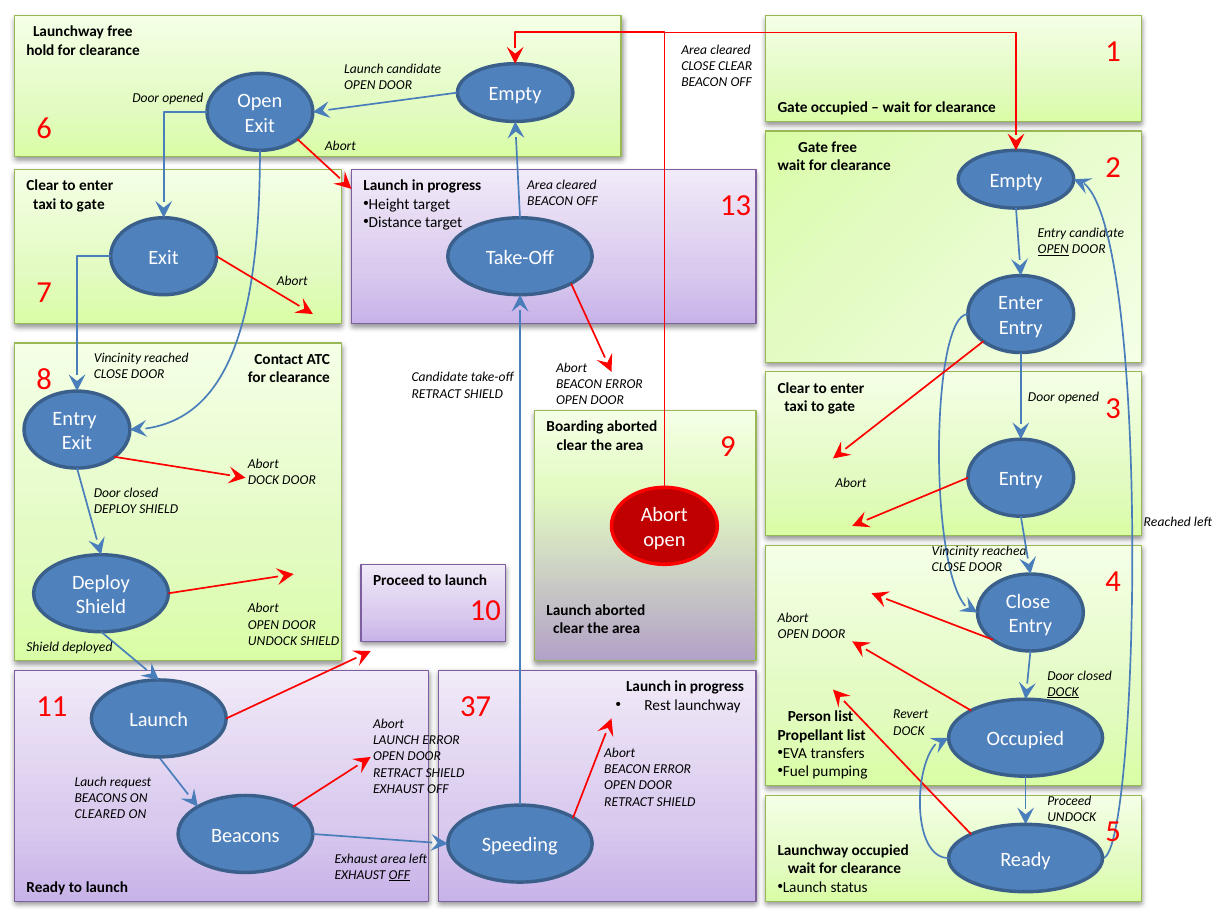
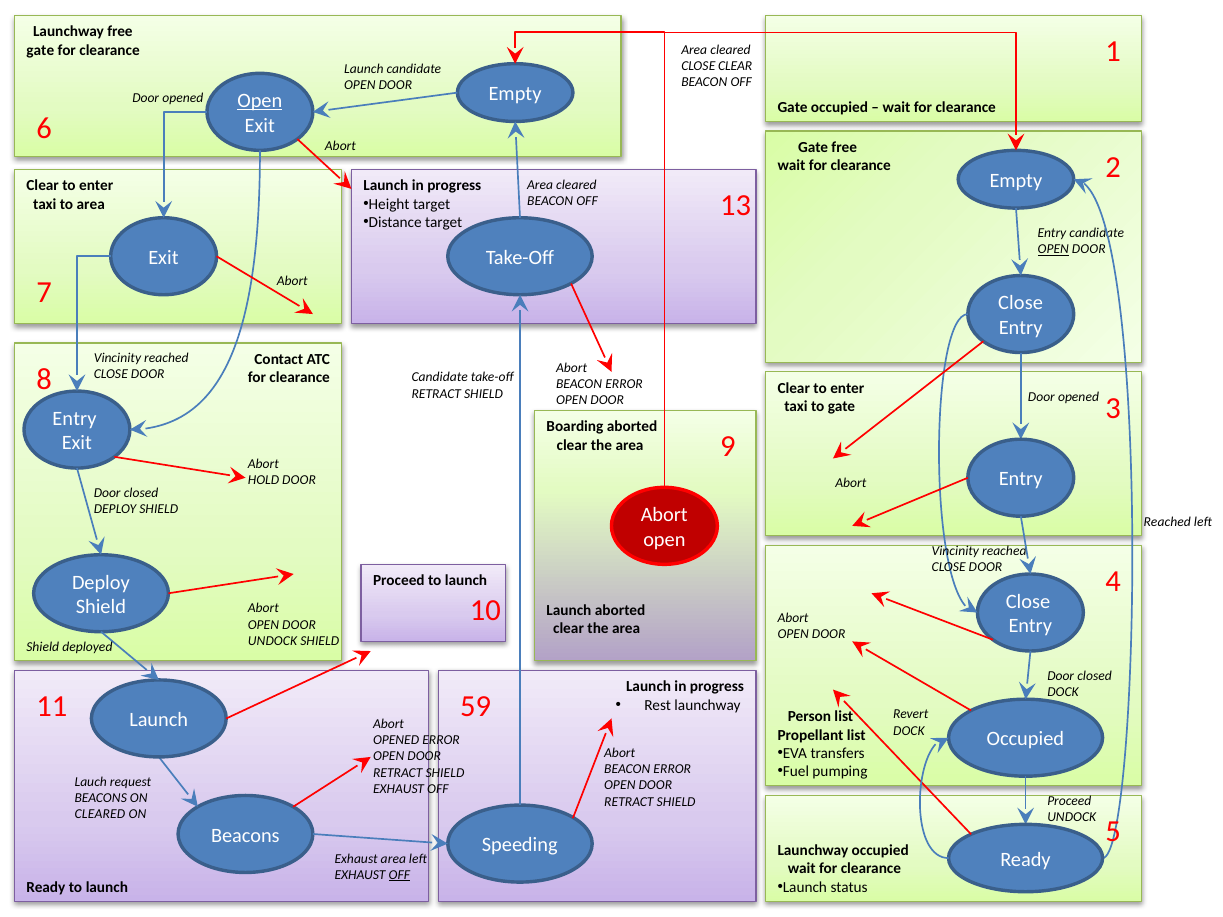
hold at (40, 50): hold -> gate
Open at (260, 101) underline: none -> present
gate at (91, 204): gate -> area
Enter at (1021, 303): Enter -> Close
DOCK at (264, 480): DOCK -> HOLD
DOCK at (1063, 692) underline: present -> none
37: 37 -> 59
LAUNCH at (396, 740): LAUNCH -> OPENED
